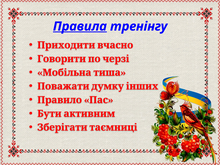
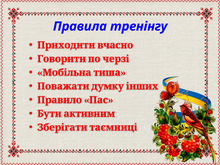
Правила underline: present -> none
